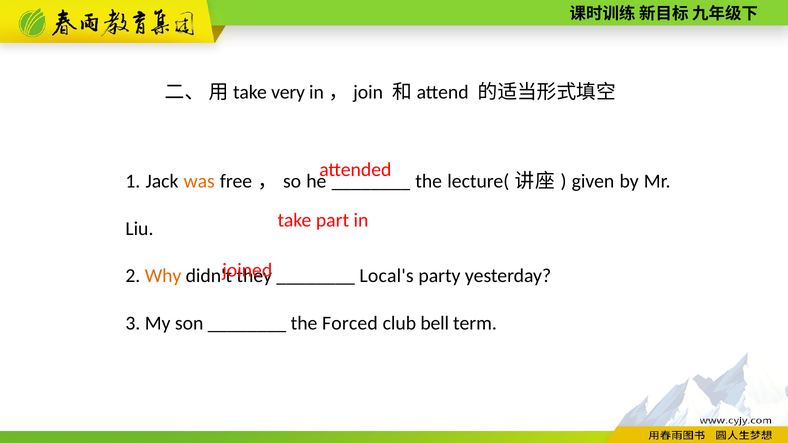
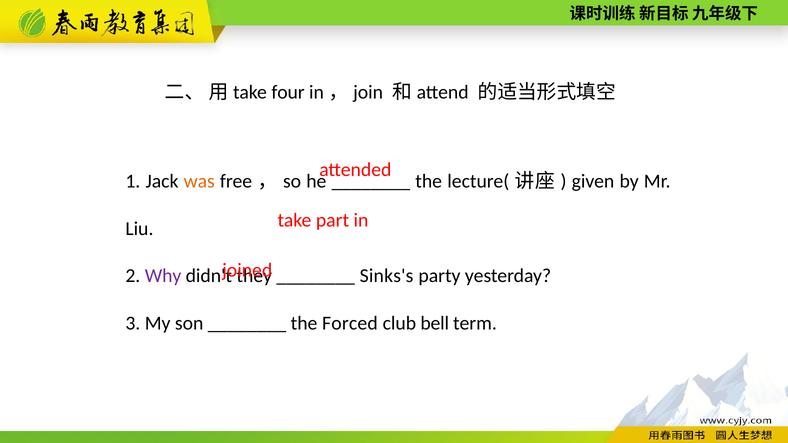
very: very -> four
Why colour: orange -> purple
Local's: Local's -> Sinks's
